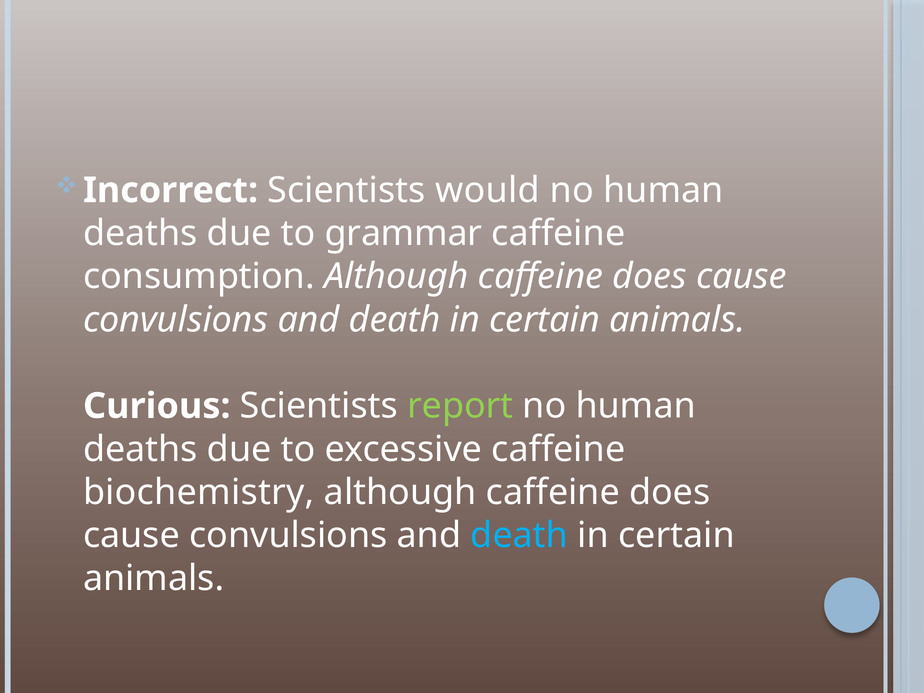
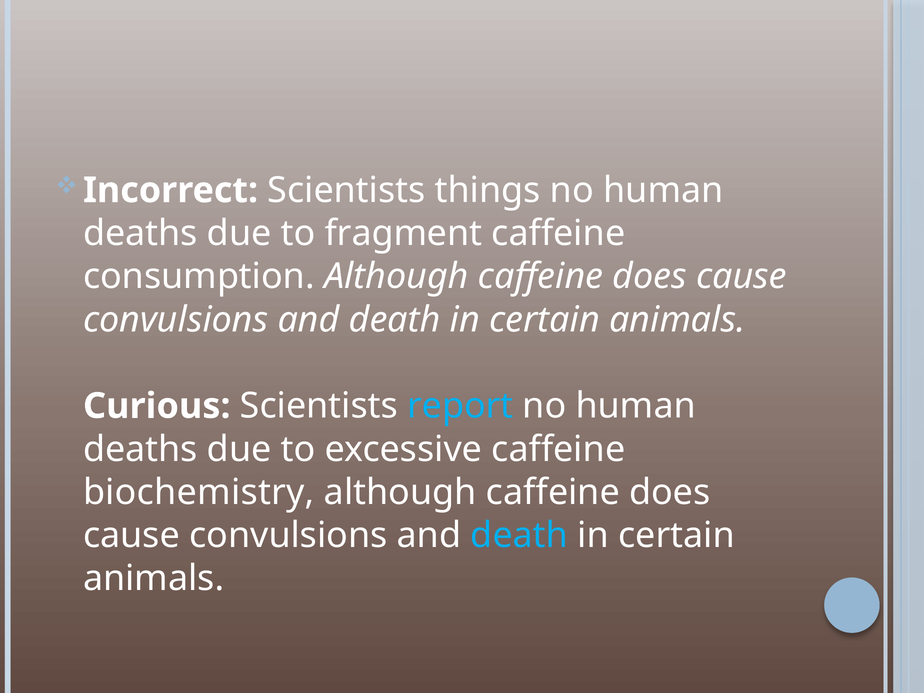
would: would -> things
grammar: grammar -> fragment
report colour: light green -> light blue
